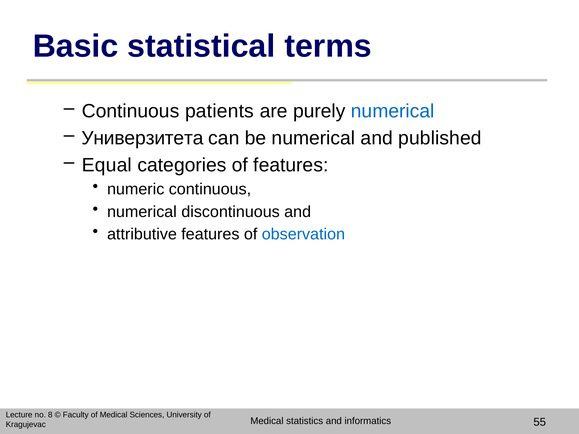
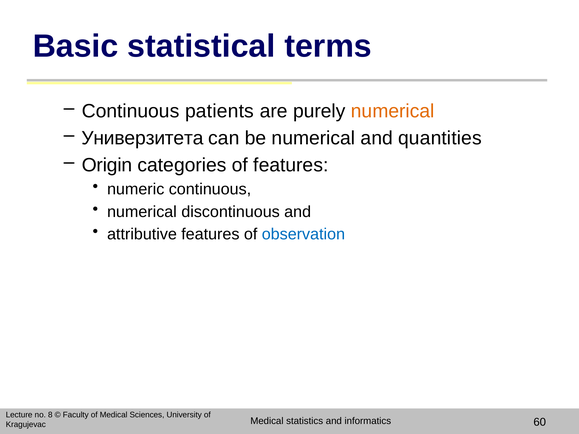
numerical at (393, 111) colour: blue -> orange
published: published -> quantities
Equal: Equal -> Origin
55: 55 -> 60
